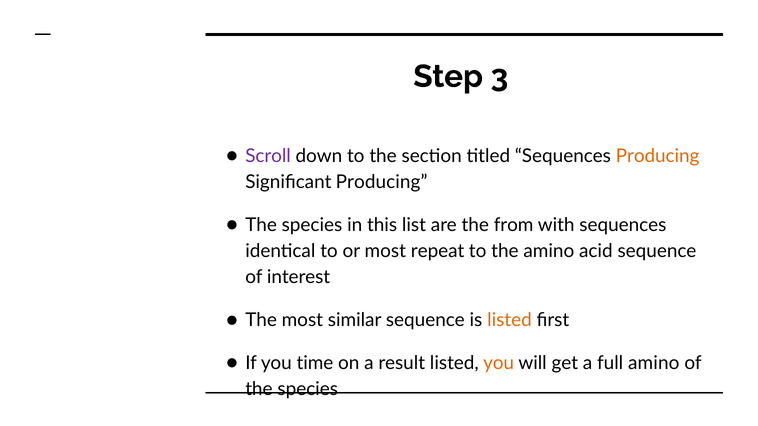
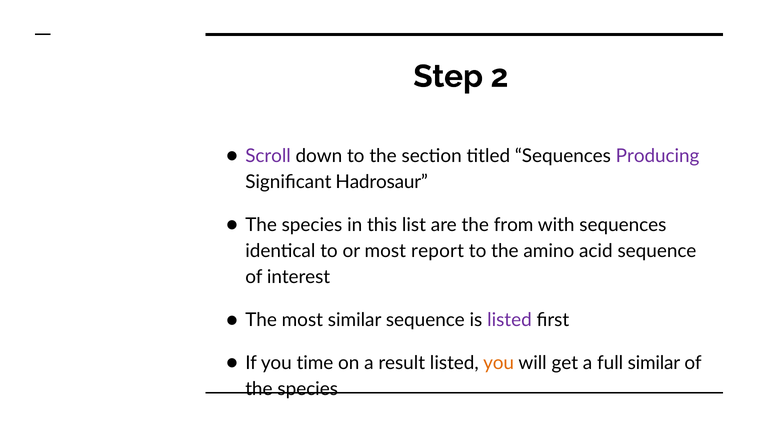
3: 3 -> 2
Producing at (658, 156) colour: orange -> purple
Significant Producing: Producing -> Hadrosaur
repeat: repeat -> report
listed at (509, 320) colour: orange -> purple
full amino: amino -> similar
